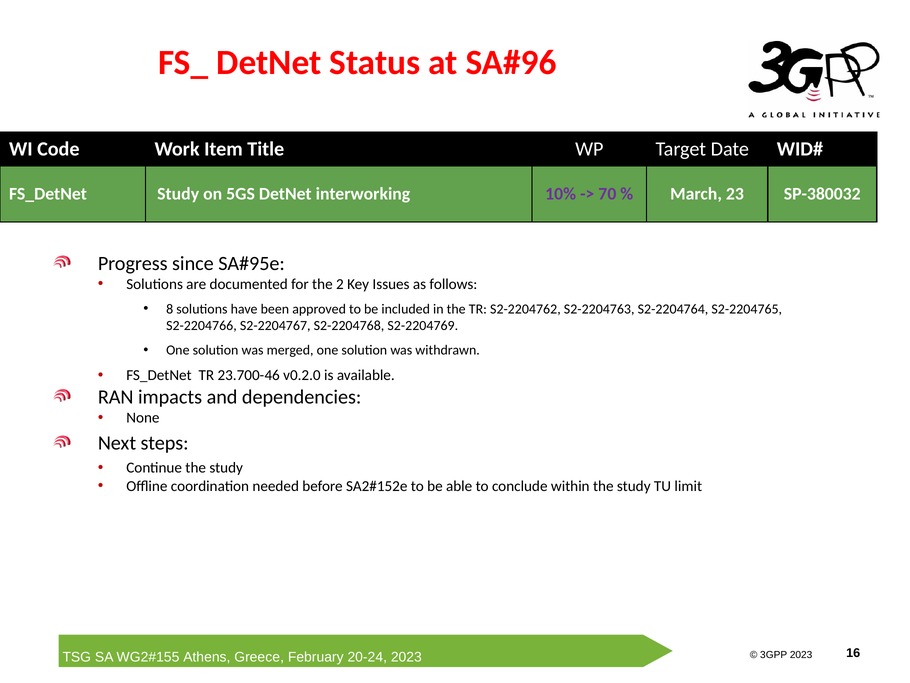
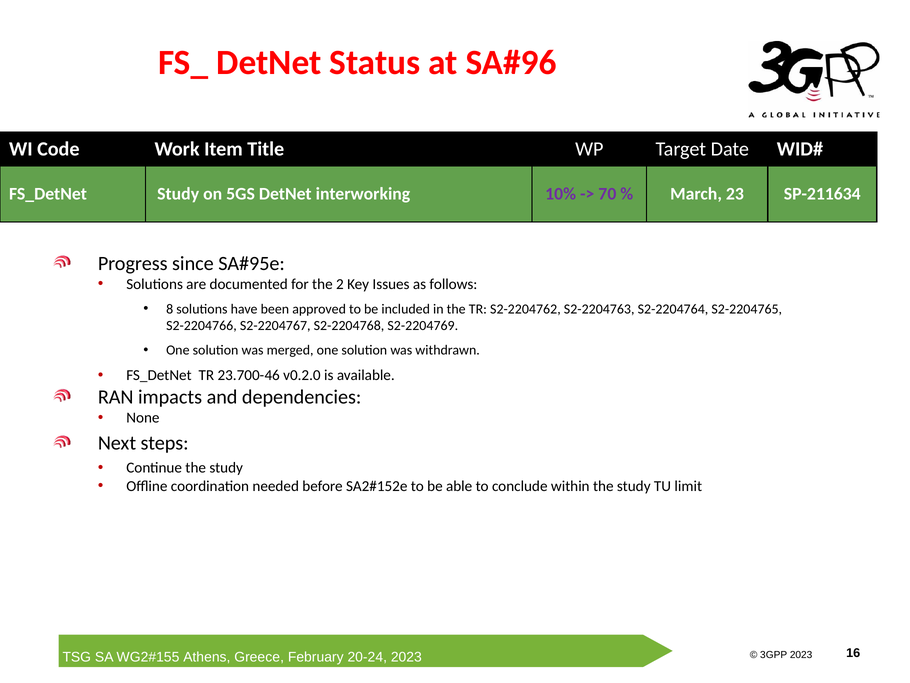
SP-380032: SP-380032 -> SP-211634
